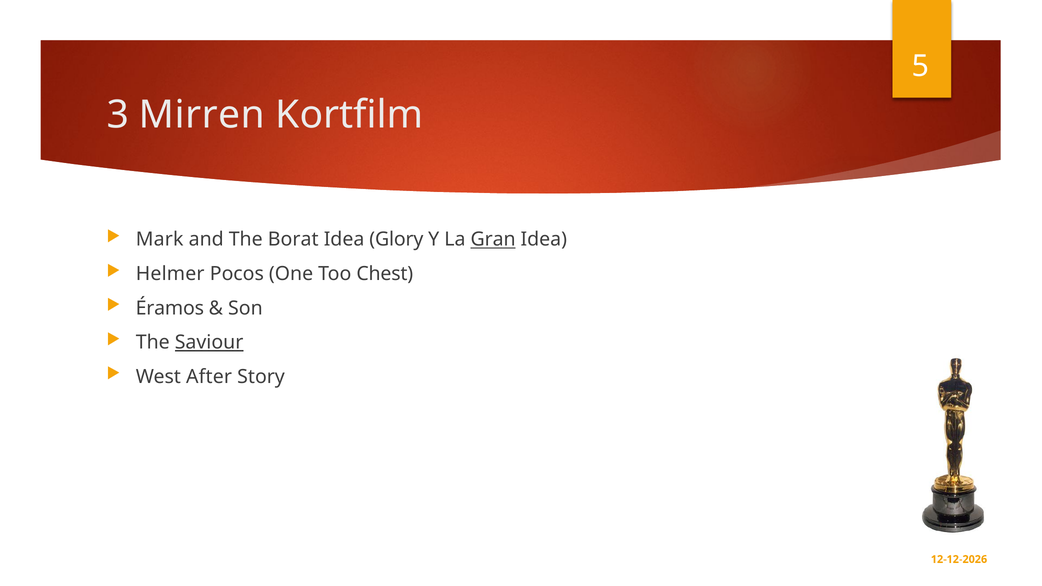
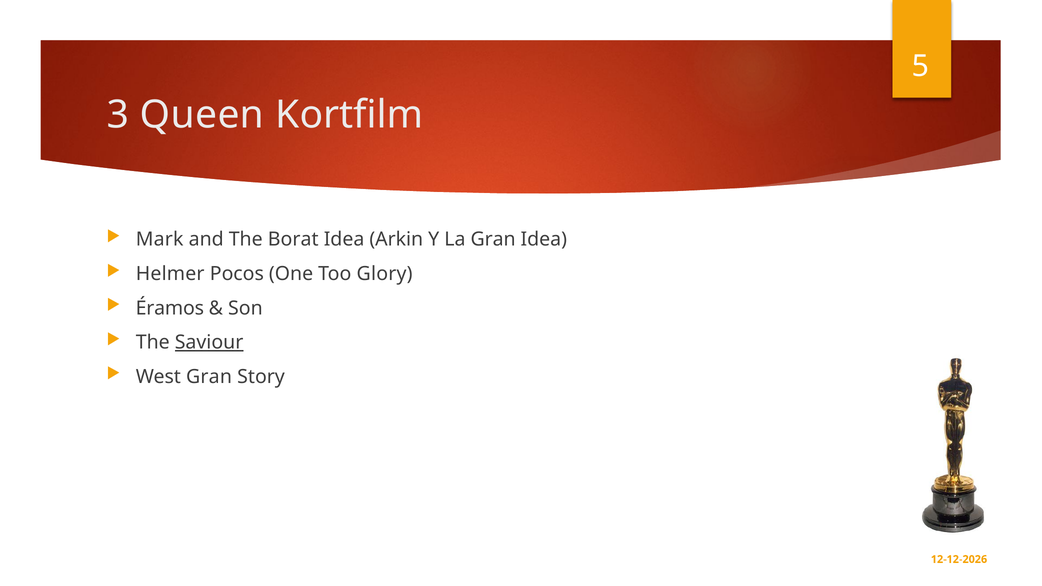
Mirren: Mirren -> Queen
Glory: Glory -> Arkin
Gran at (493, 240) underline: present -> none
Chest: Chest -> Glory
West After: After -> Gran
